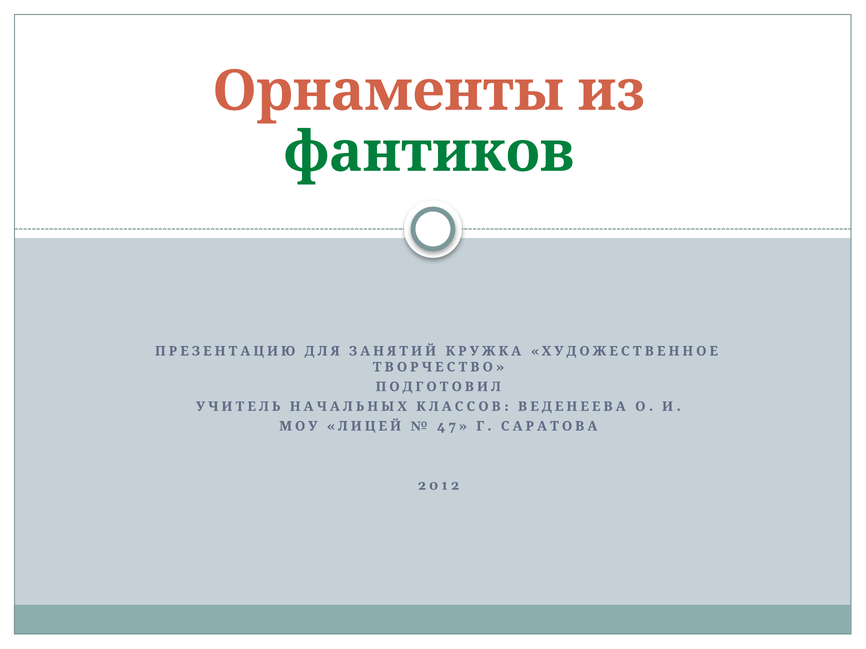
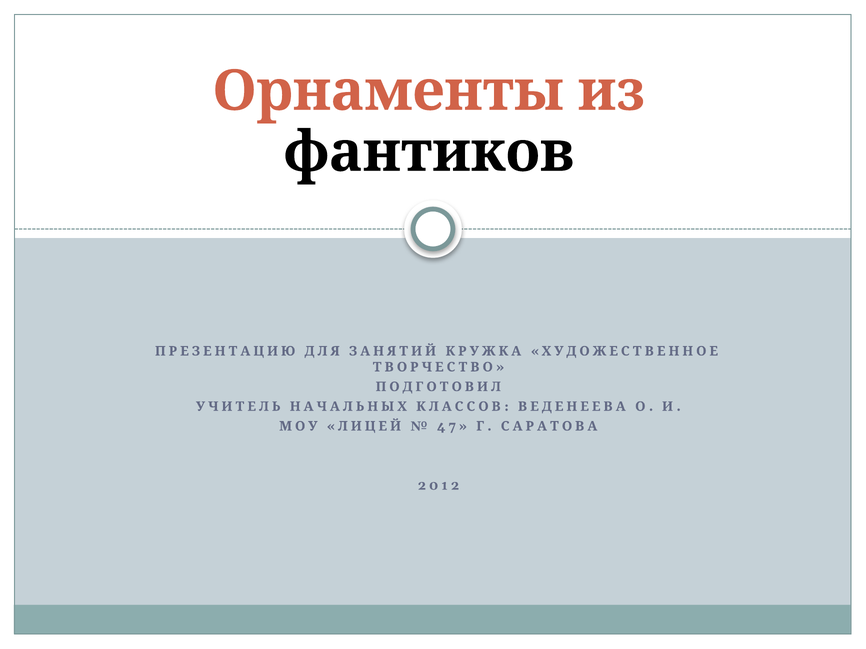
фантиков colour: green -> black
